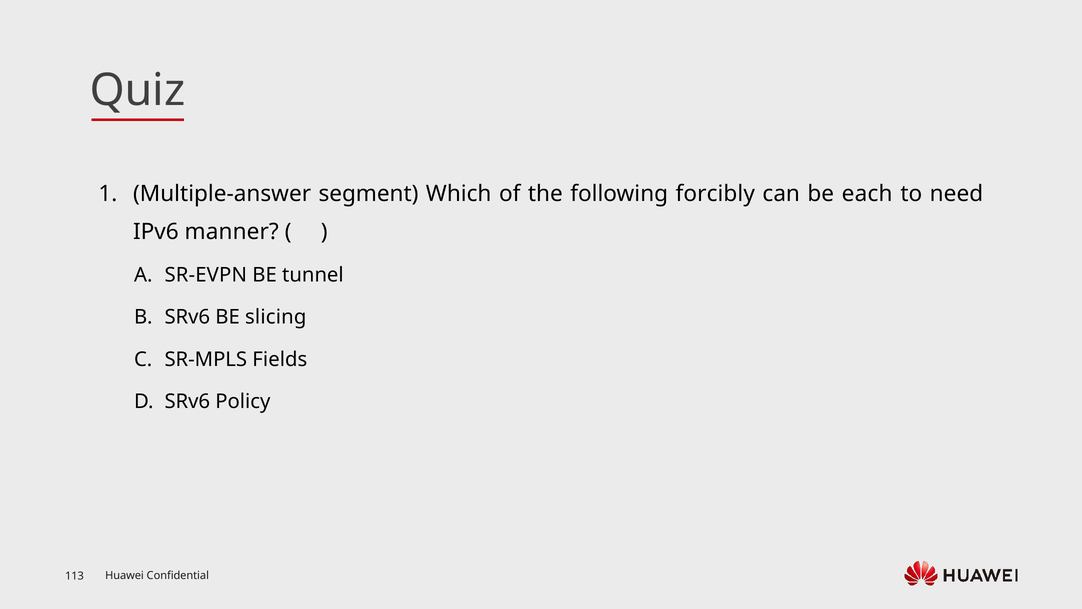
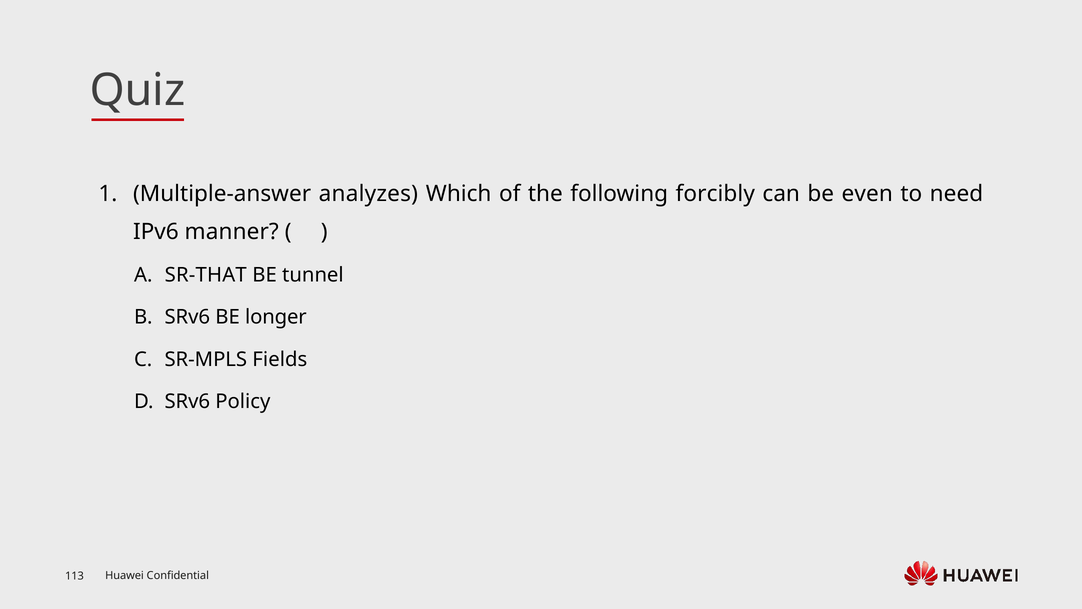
segment: segment -> analyzes
each: each -> even
SR-EVPN: SR-EVPN -> SR-THAT
slicing: slicing -> longer
